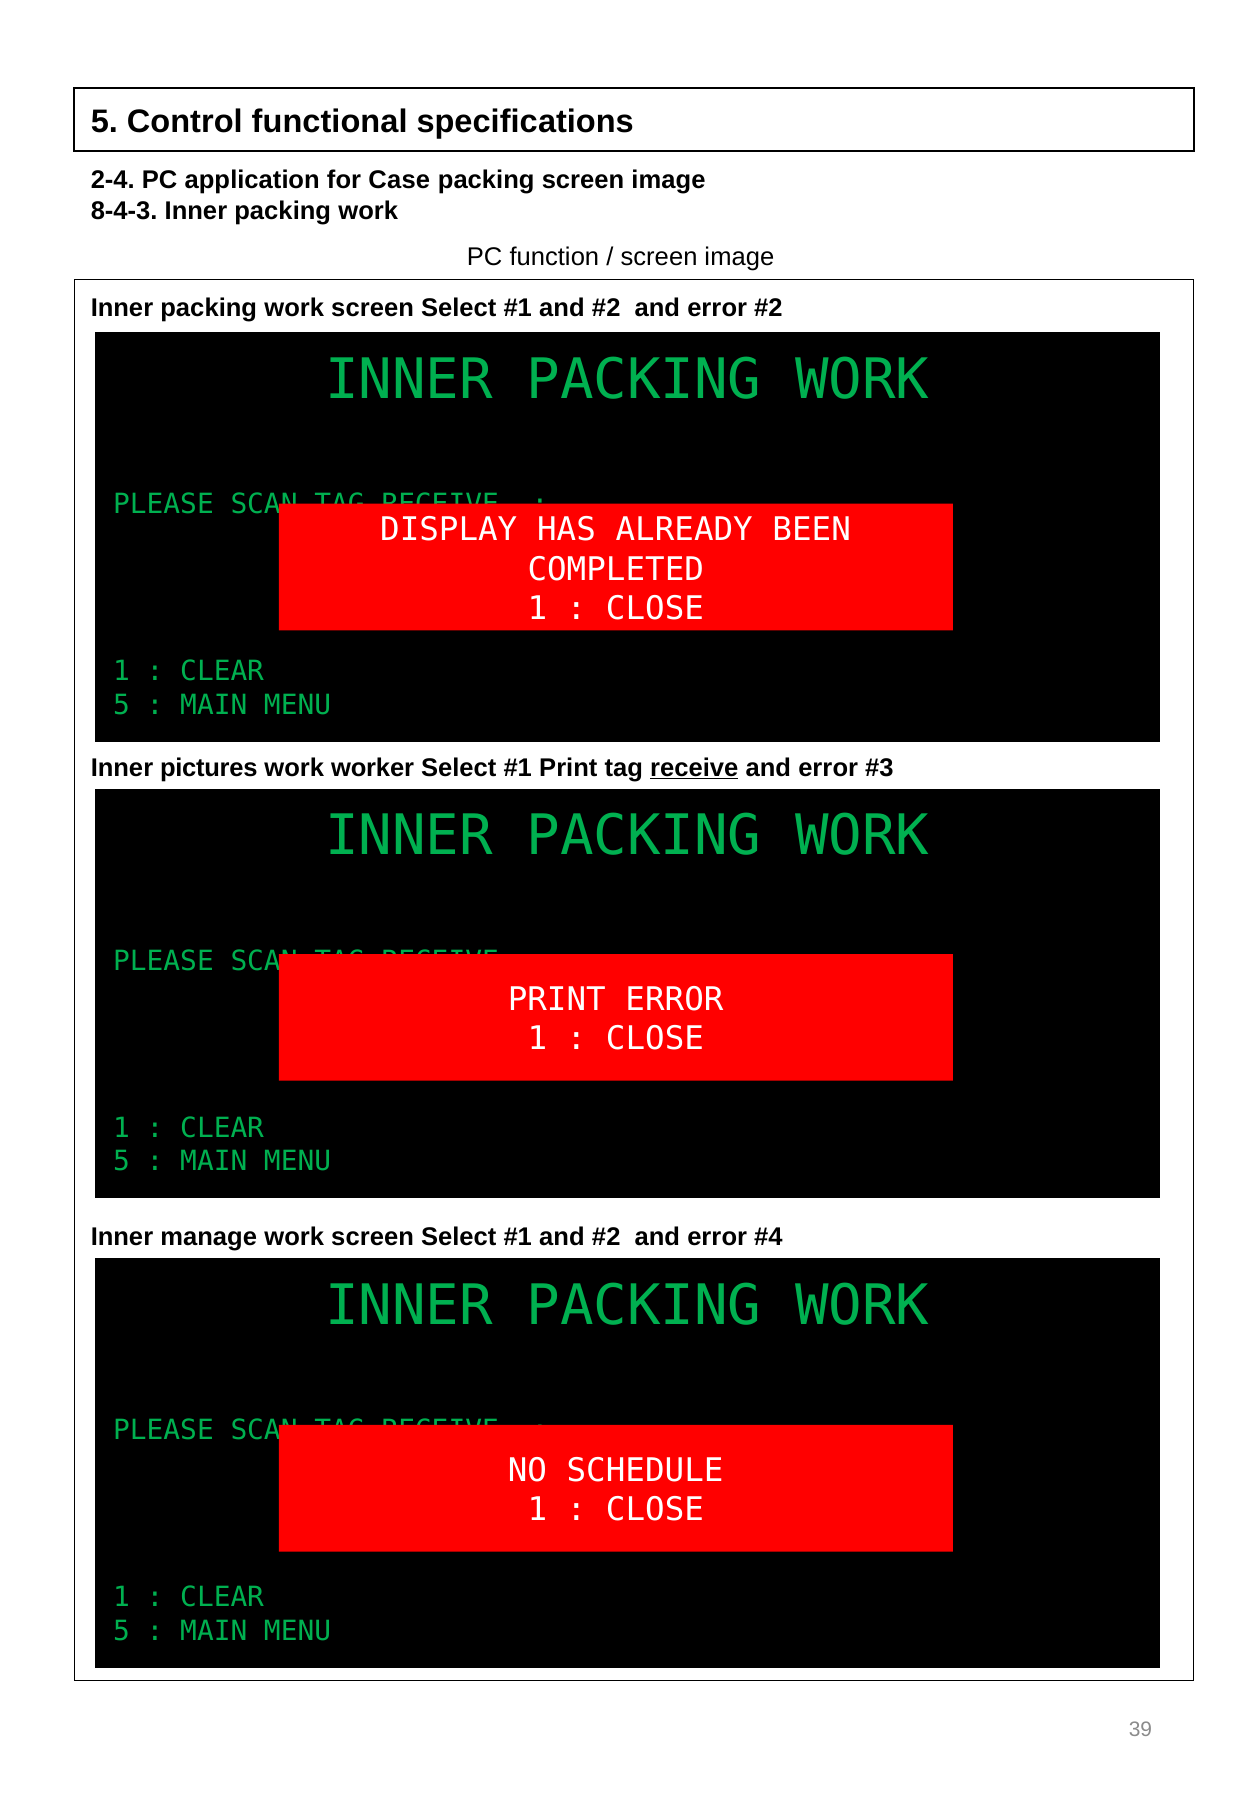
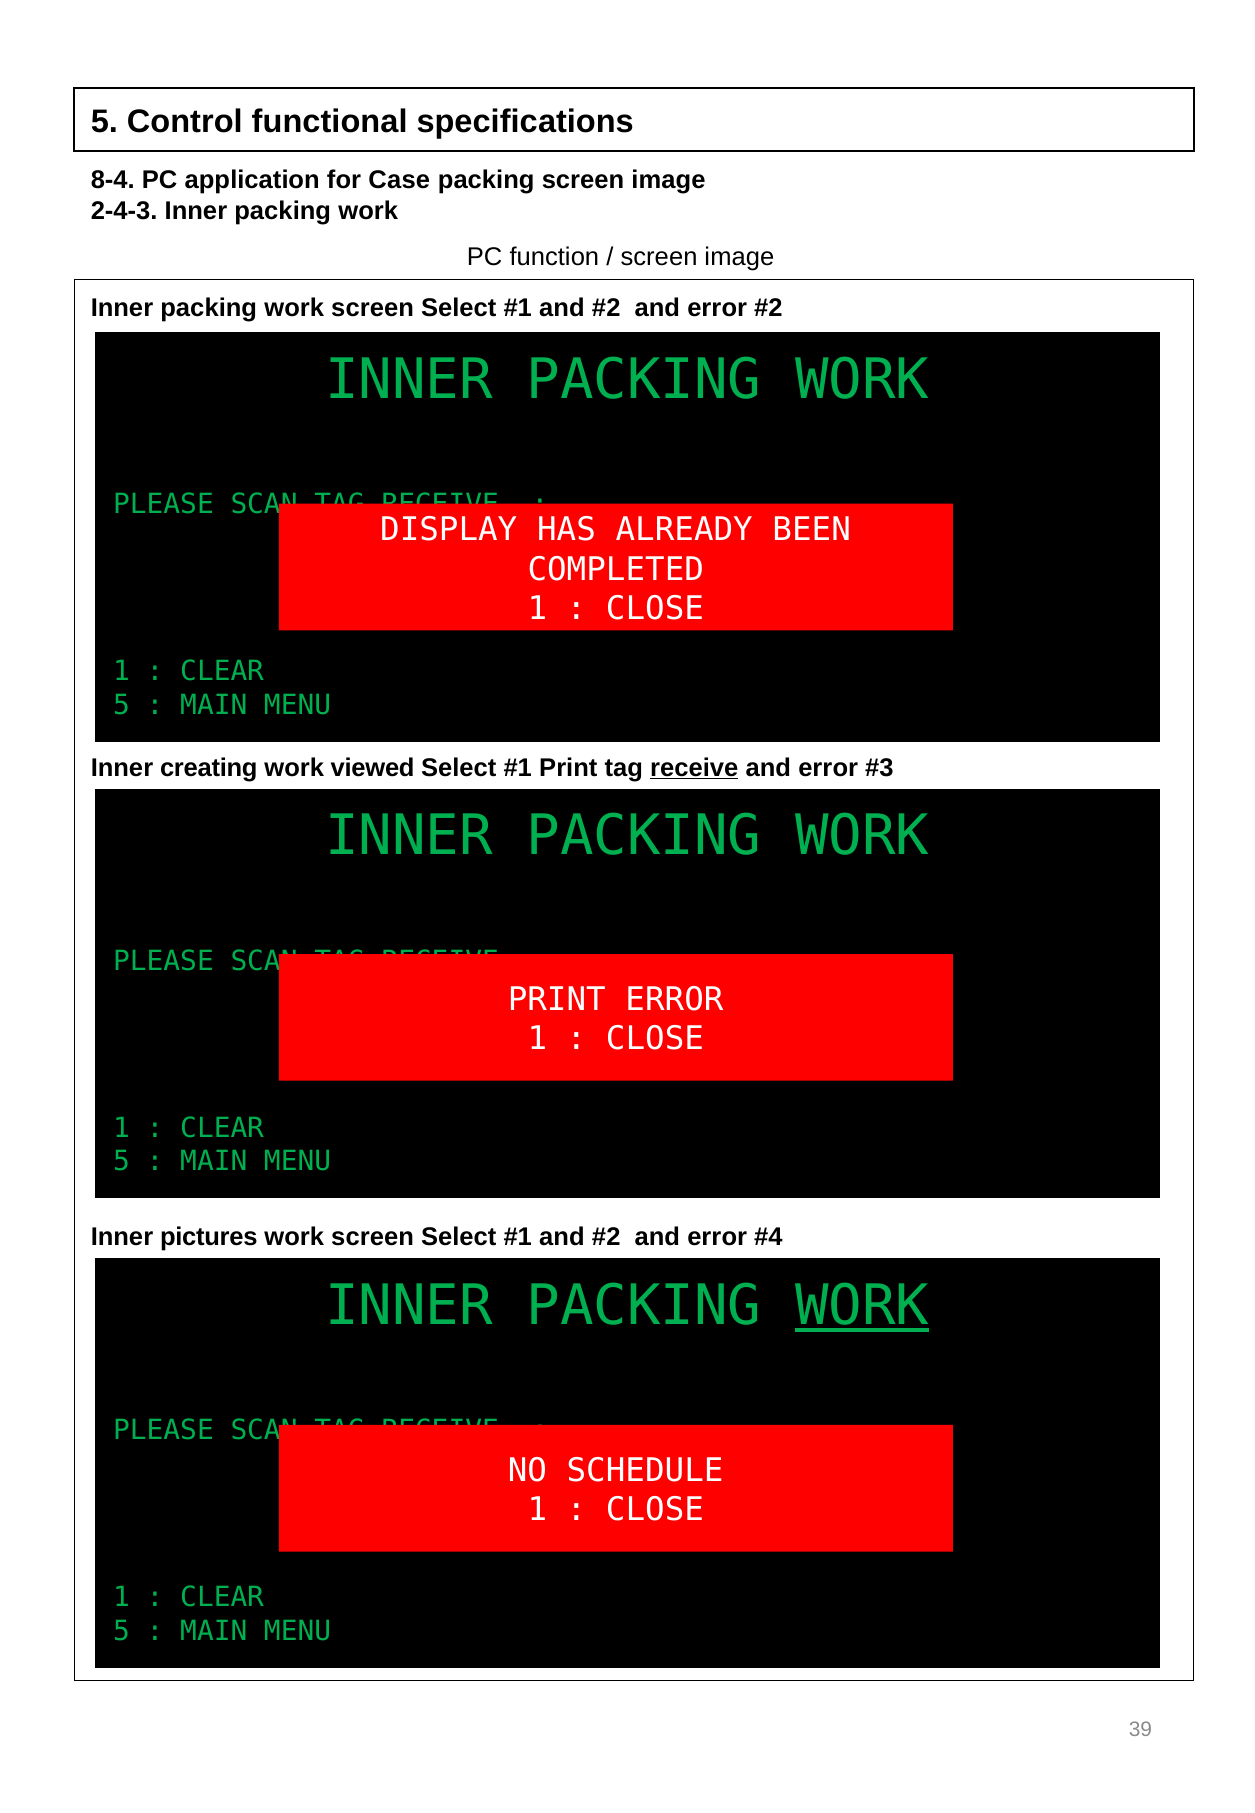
2-4: 2-4 -> 8-4
8-4-3: 8-4-3 -> 2-4-3
pictures: pictures -> creating
worker: worker -> viewed
manage: manage -> pictures
WORK at (862, 1306) underline: none -> present
